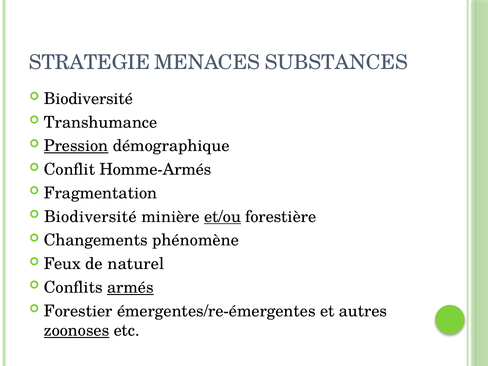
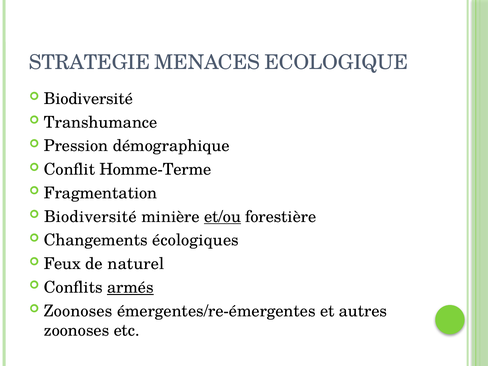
SUBSTANCES: SUBSTANCES -> ECOLOGIQUE
Pression underline: present -> none
Homme-Armés: Homme-Armés -> Homme-Terme
phénomène: phénomène -> écologiques
Forestier at (78, 311): Forestier -> Zoonoses
zoonoses at (77, 331) underline: present -> none
